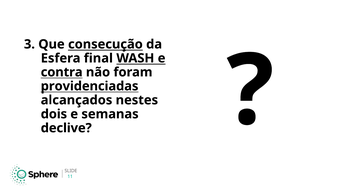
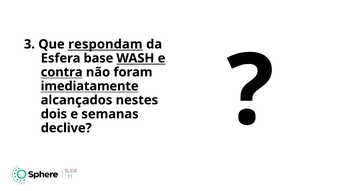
consecução: consecução -> respondam
final: final -> base
providenciadas: providenciadas -> imediatamente
